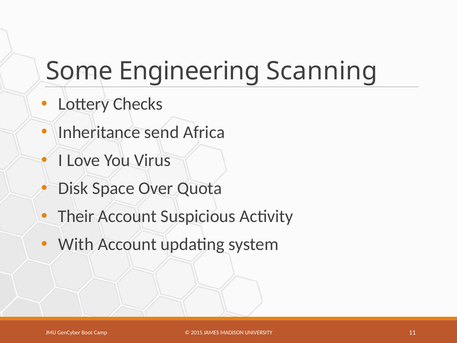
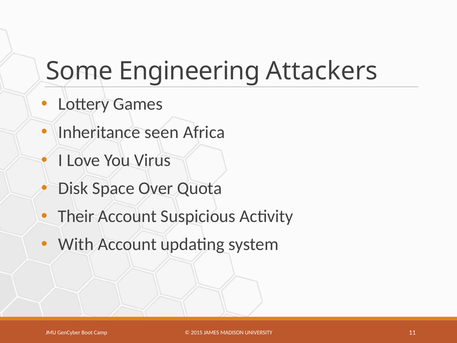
Scanning: Scanning -> Attackers
Checks: Checks -> Games
send: send -> seen
